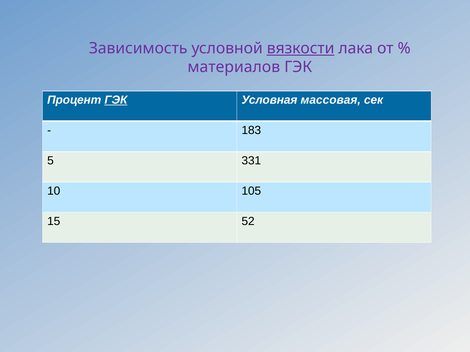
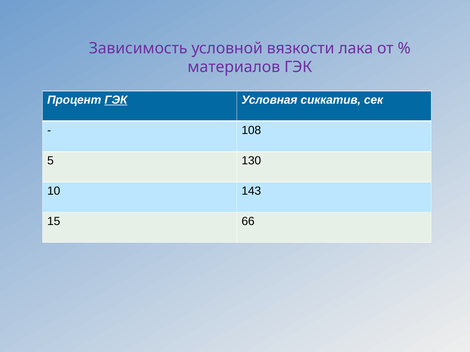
вязкости underline: present -> none
массовая: массовая -> сиккатив
183: 183 -> 108
331: 331 -> 130
105: 105 -> 143
52: 52 -> 66
